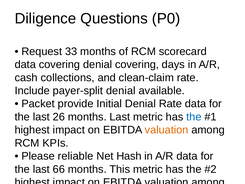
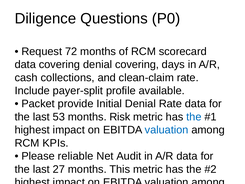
33: 33 -> 72
payer-split denial: denial -> profile
26: 26 -> 53
months Last: Last -> Risk
valuation at (167, 130) colour: orange -> blue
Hash: Hash -> Audit
66: 66 -> 27
